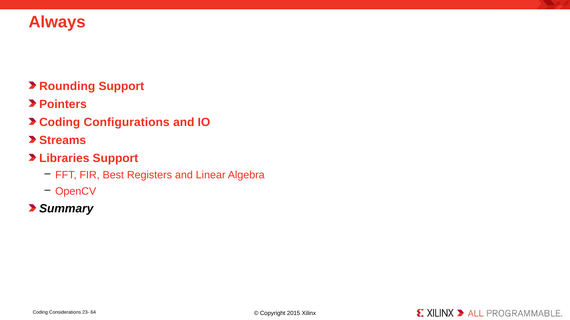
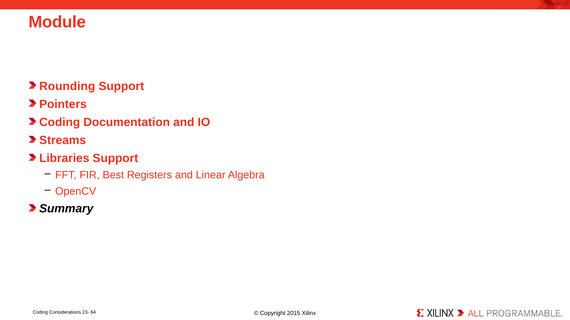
Always: Always -> Module
Configurations: Configurations -> Documentation
